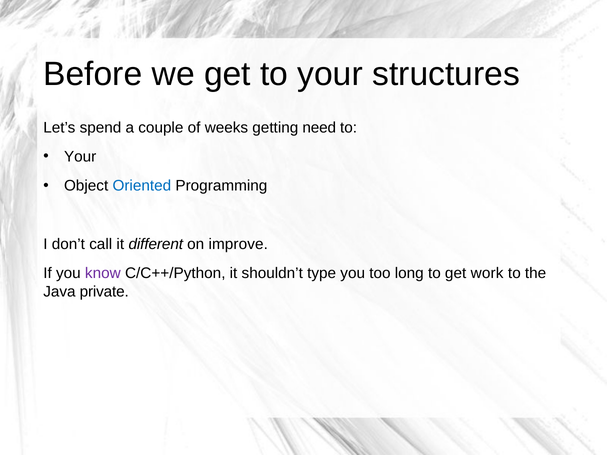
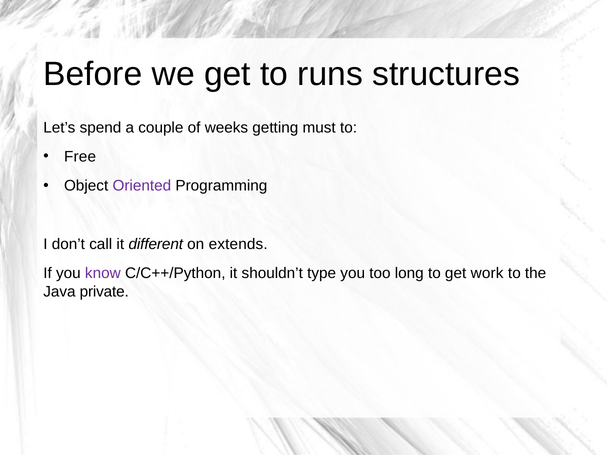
to your: your -> runs
need: need -> must
Your at (80, 157): Your -> Free
Oriented colour: blue -> purple
improve: improve -> extends
